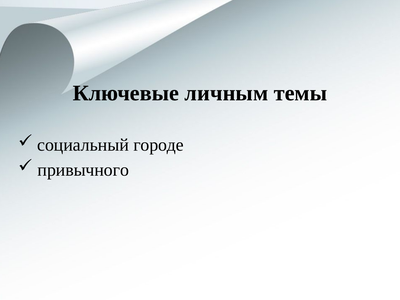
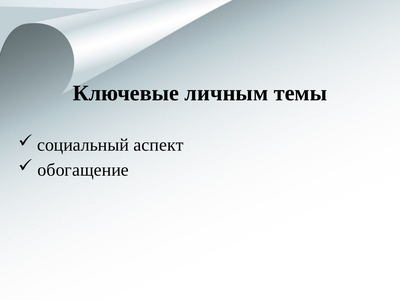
городе: городе -> аспект
привычного: привычного -> обогащение
